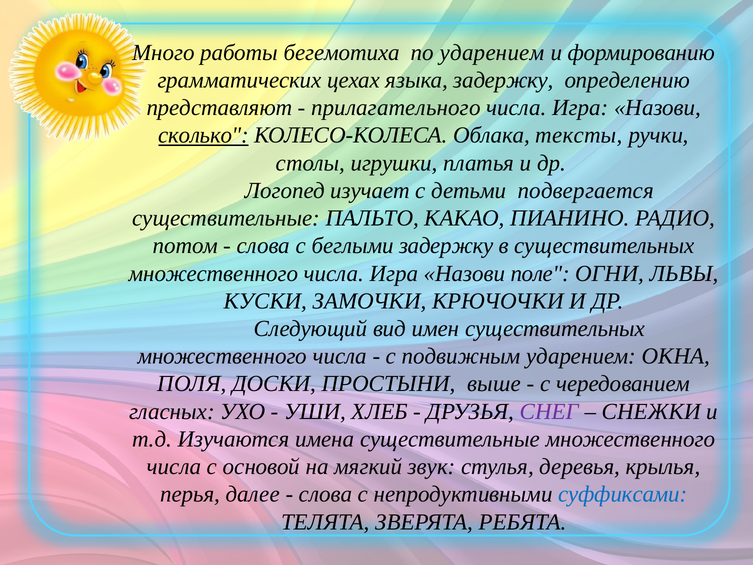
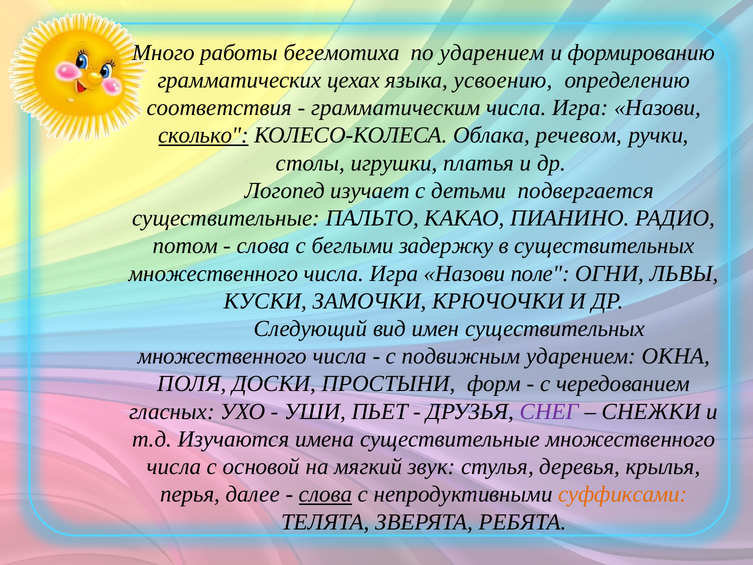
языка задержку: задержку -> усвоению
представляют: представляют -> соответствия
прилагательного: прилагательного -> грамматическим
тексты: тексты -> речевом
выше: выше -> форм
ХЛЕБ: ХЛЕБ -> ПЬЕТ
слова at (326, 494) underline: none -> present
суффиксами colour: blue -> orange
